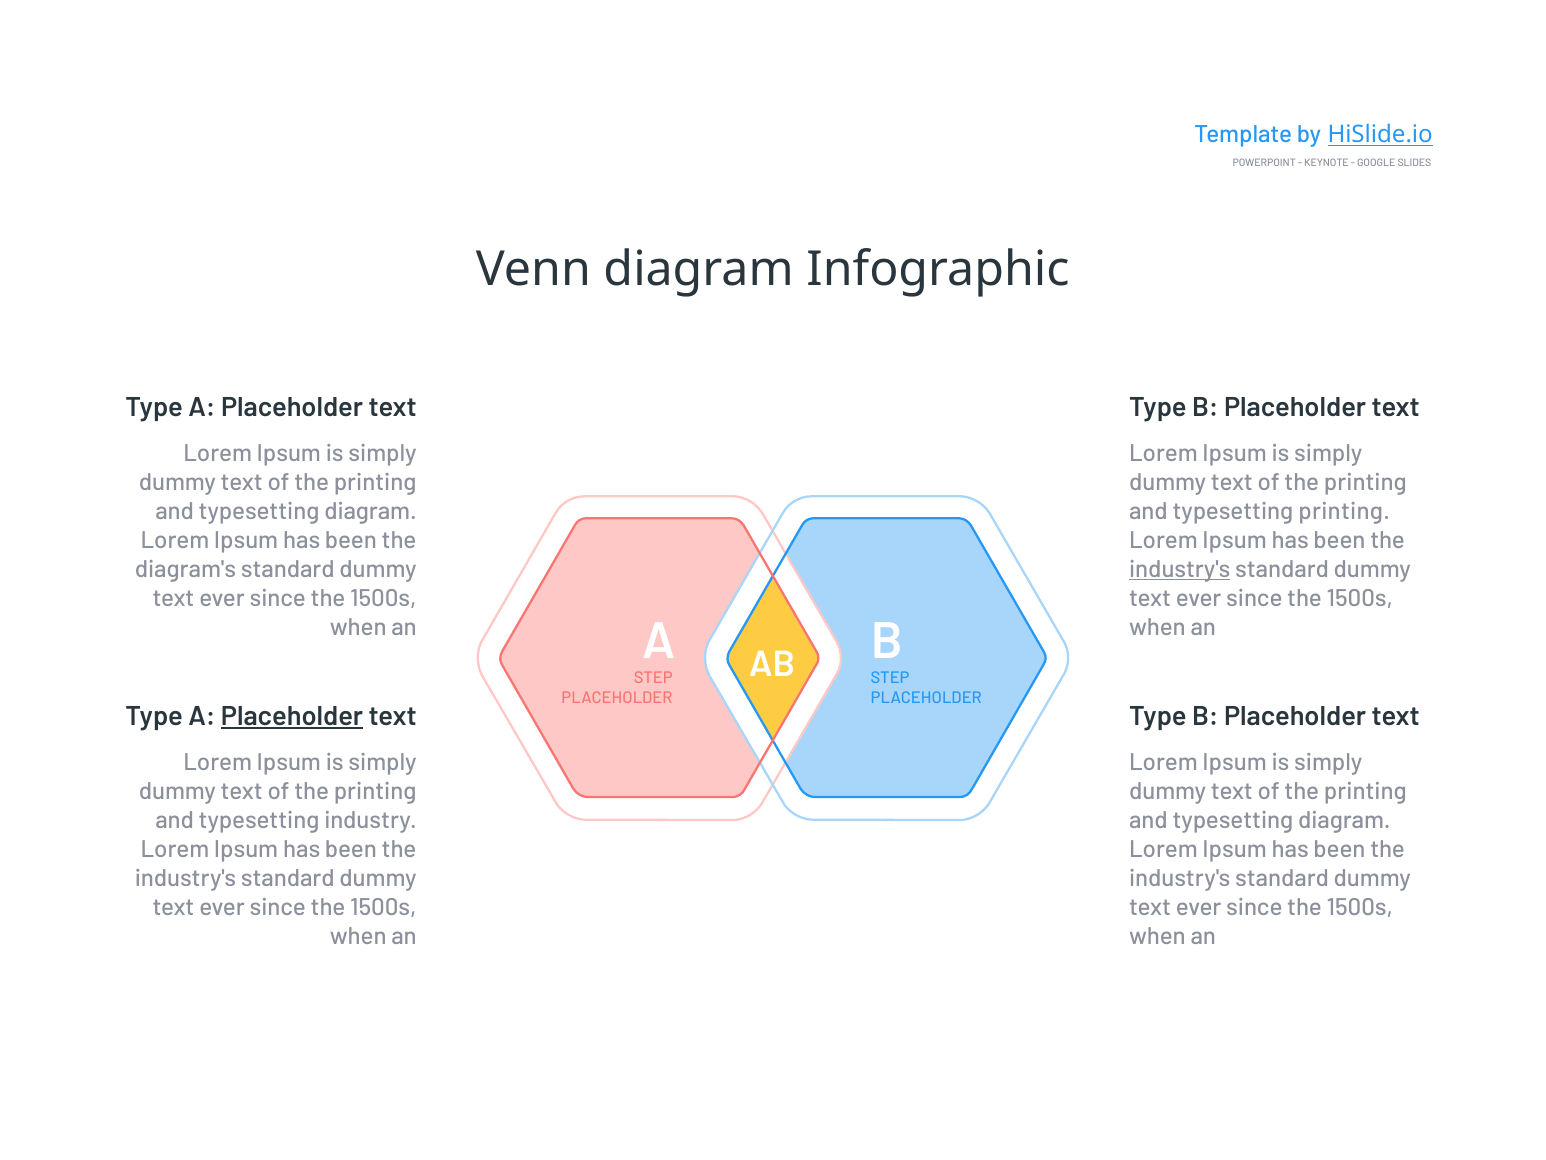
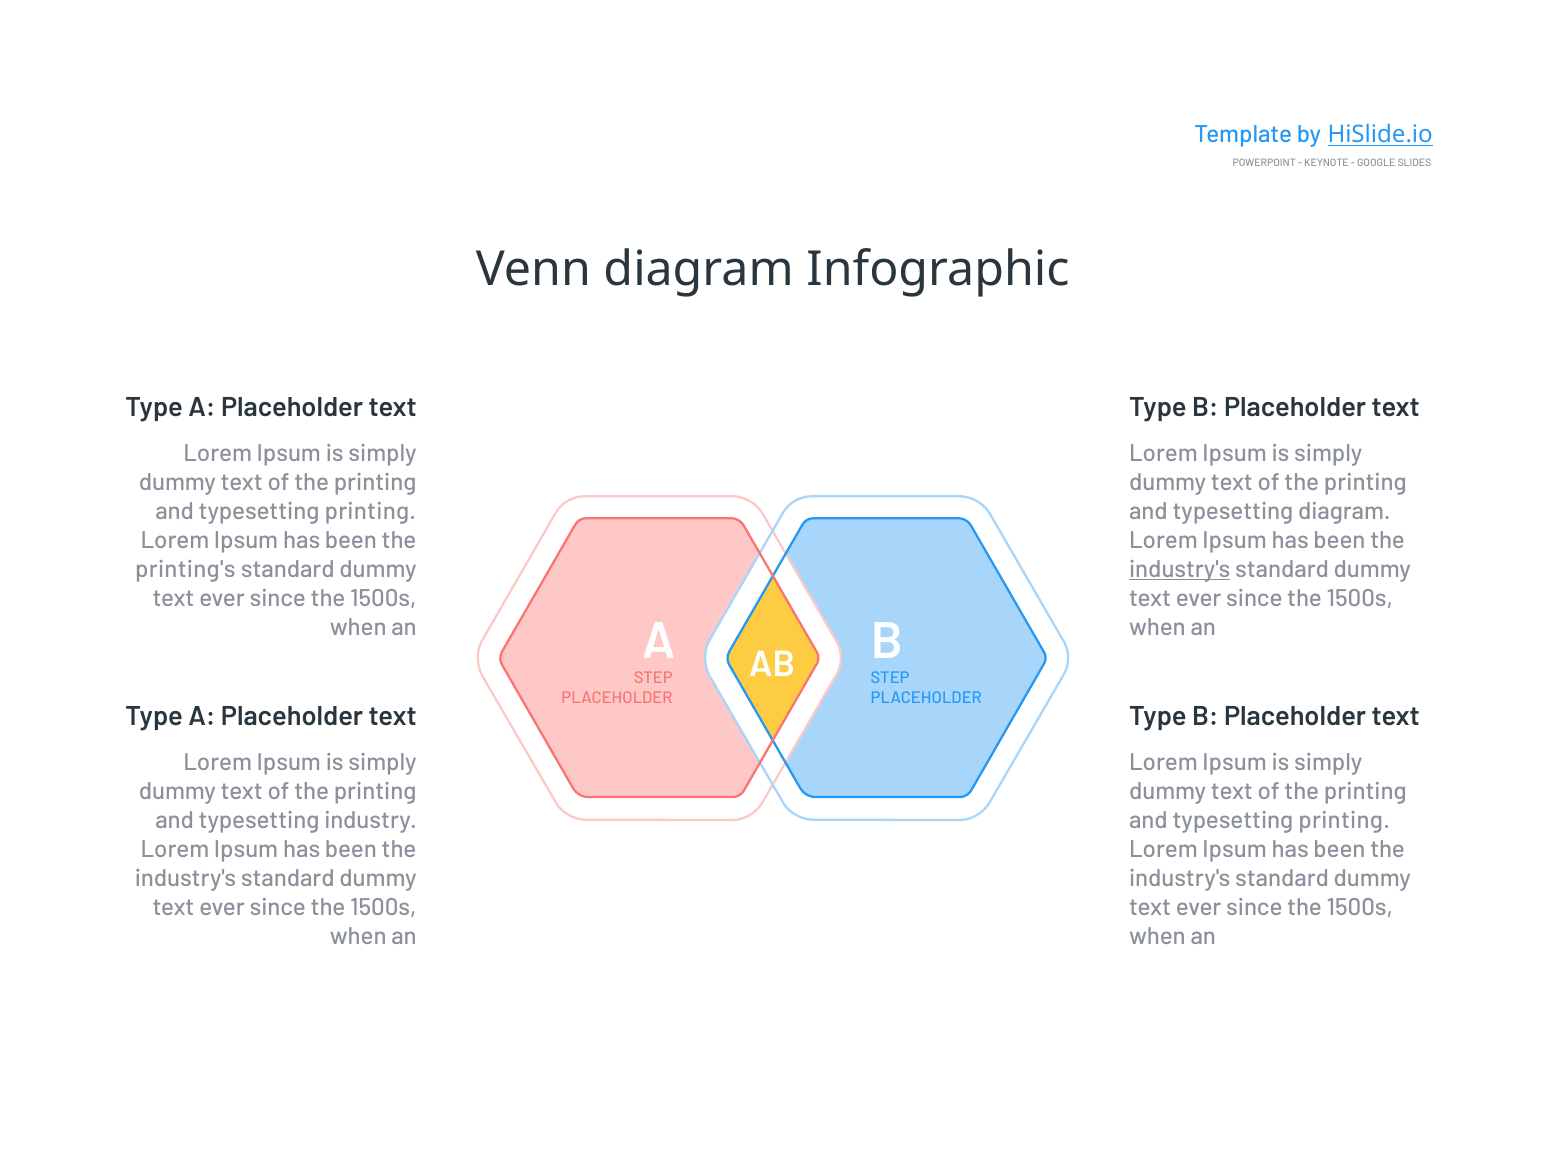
diagram at (370, 511): diagram -> printing
typesetting printing: printing -> diagram
diagram's: diagram's -> printing's
Placeholder at (292, 716) underline: present -> none
diagram at (1344, 820): diagram -> printing
